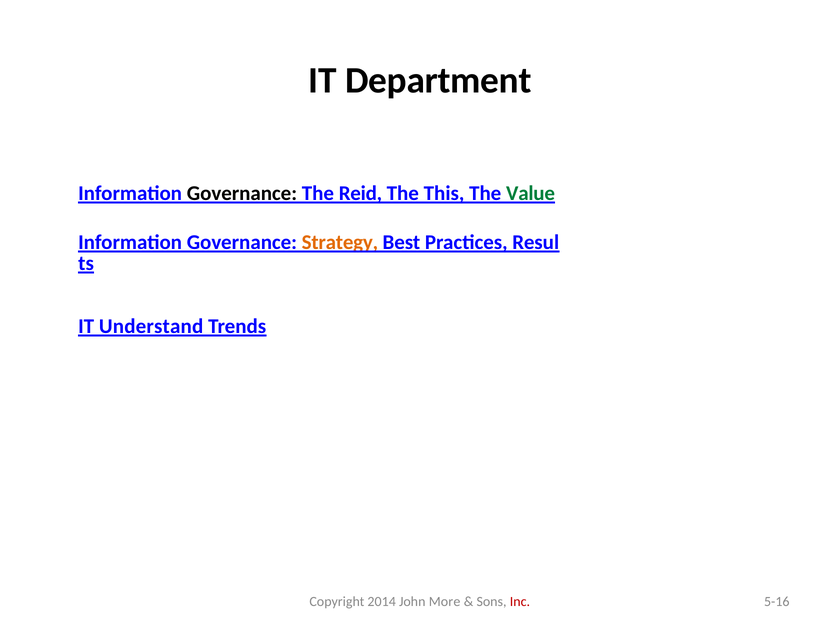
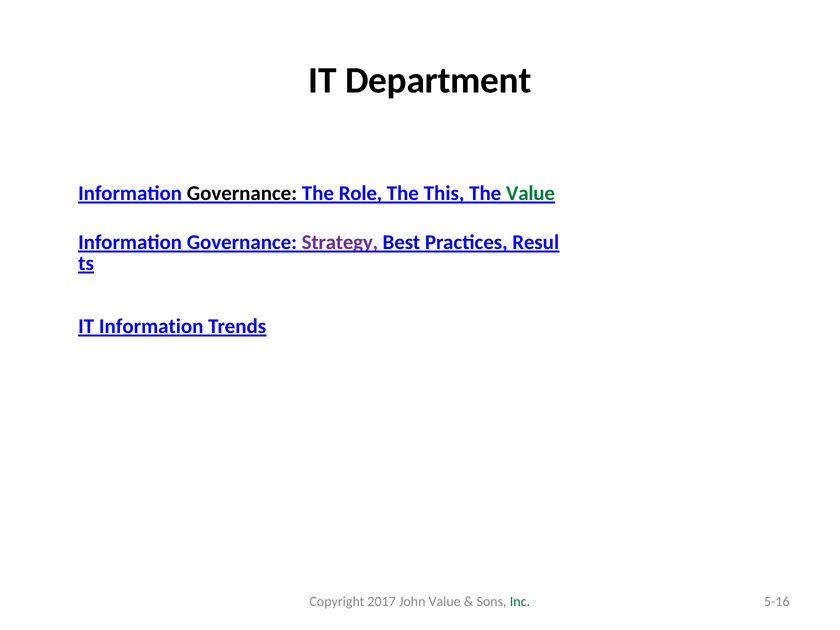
Reid: Reid -> Role
Strategy colour: orange -> purple
IT Understand: Understand -> Information
2014: 2014 -> 2017
John More: More -> Value
Inc colour: red -> green
